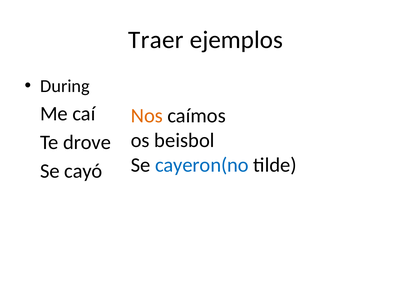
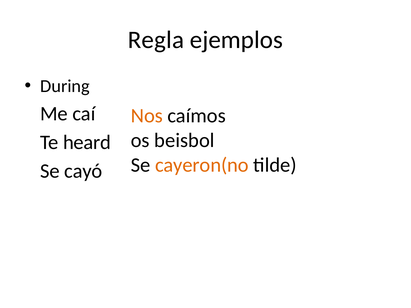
Traer: Traer -> Regla
drove: drove -> heard
cayeron(no colour: blue -> orange
